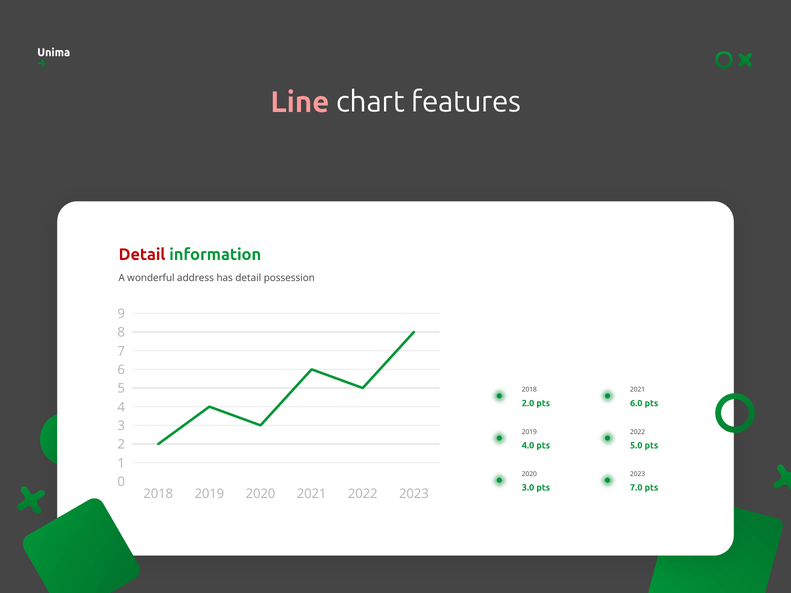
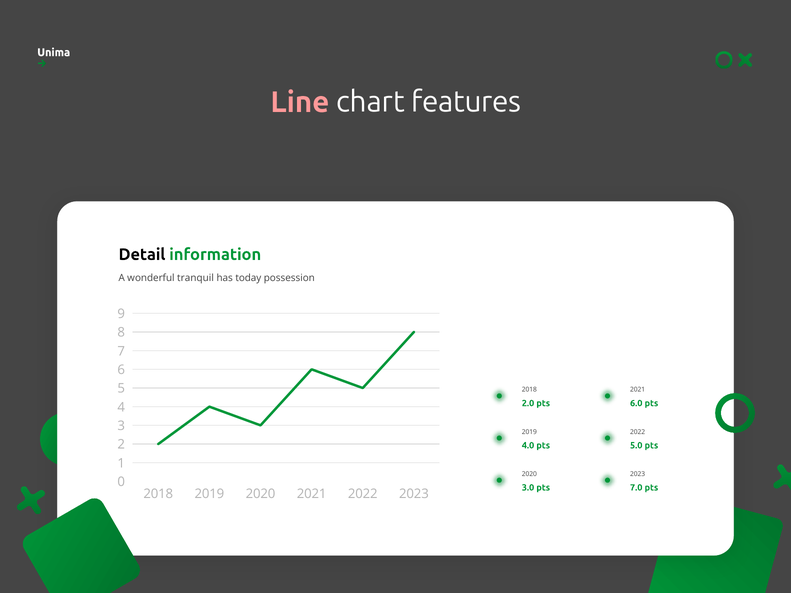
Detail at (142, 255) colour: red -> black
address: address -> tranquil
has detail: detail -> today
